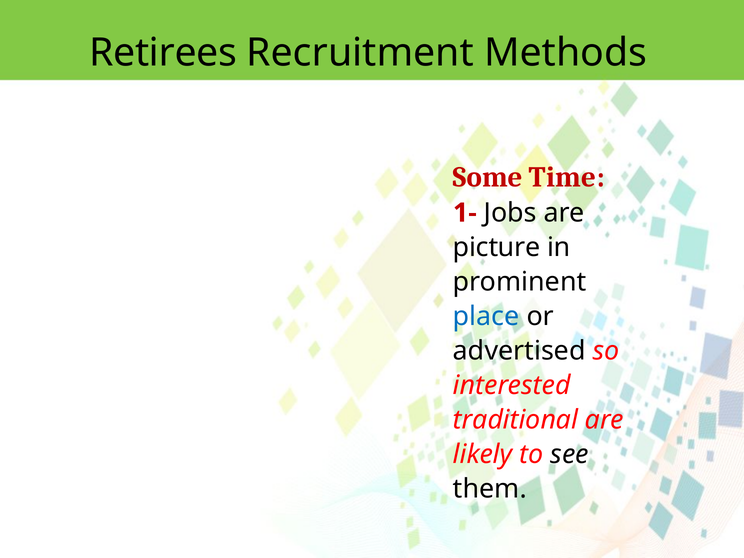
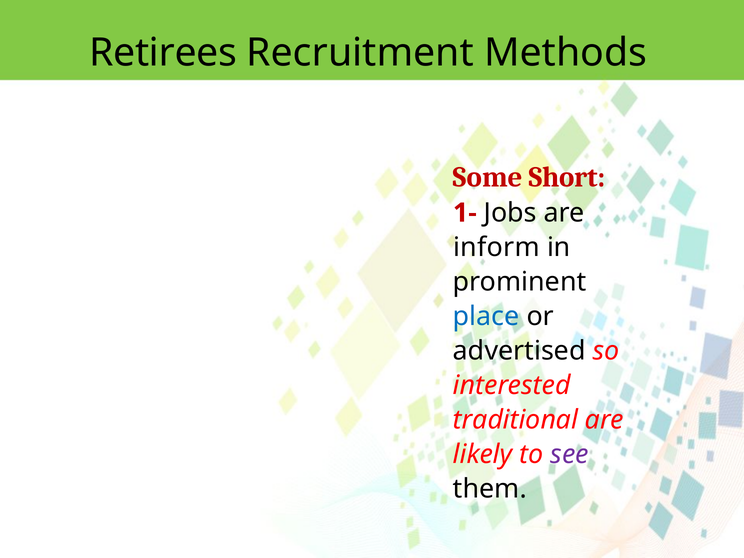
Time: Time -> Short
picture: picture -> inform
see colour: black -> purple
